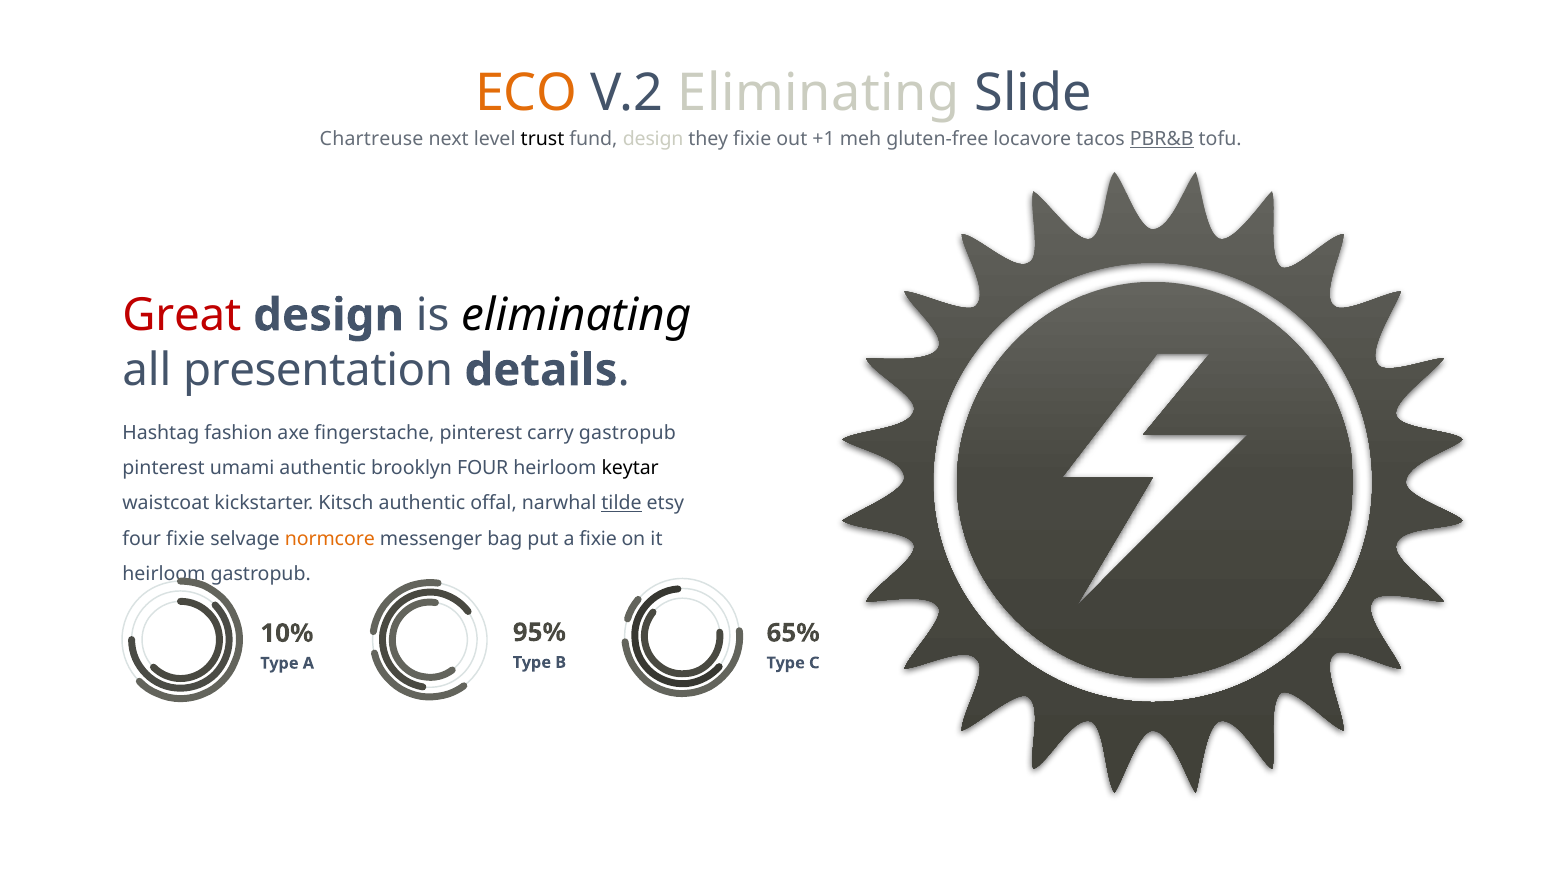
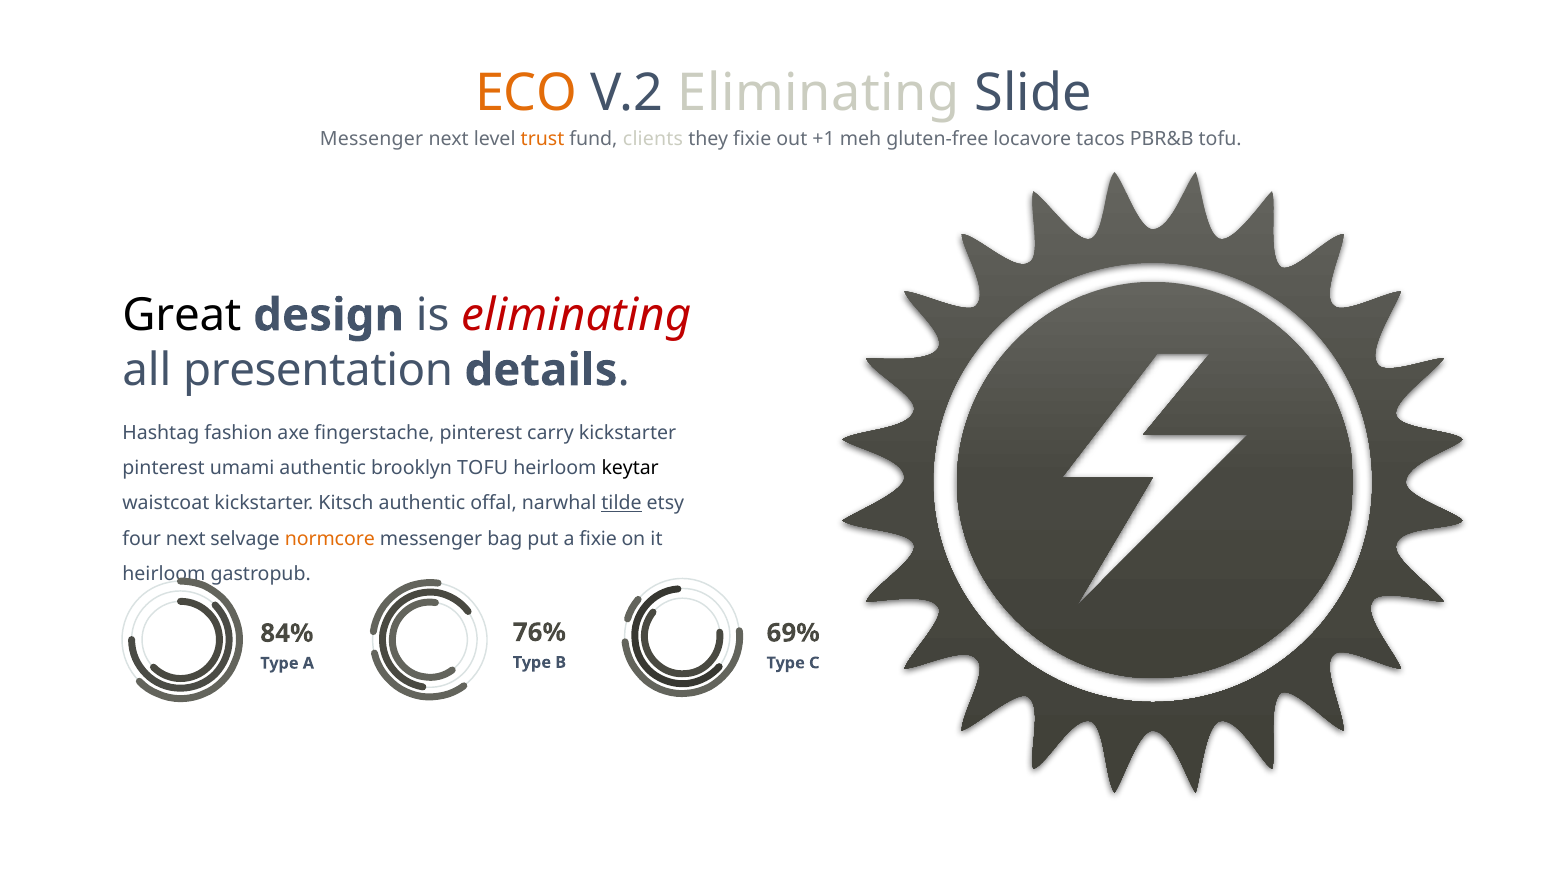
Chartreuse at (372, 139): Chartreuse -> Messenger
trust colour: black -> orange
fund design: design -> clients
PBR&B underline: present -> none
Great colour: red -> black
eliminating at (576, 315) colour: black -> red
carry gastropub: gastropub -> kickstarter
brooklyn FOUR: FOUR -> TOFU
four fixie: fixie -> next
95%: 95% -> 76%
65%: 65% -> 69%
10%: 10% -> 84%
